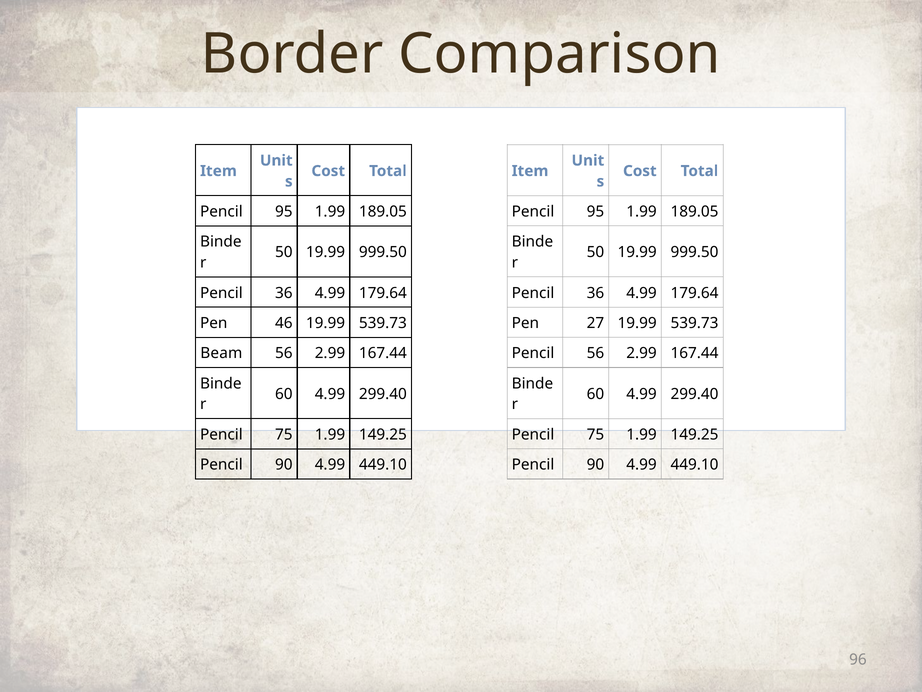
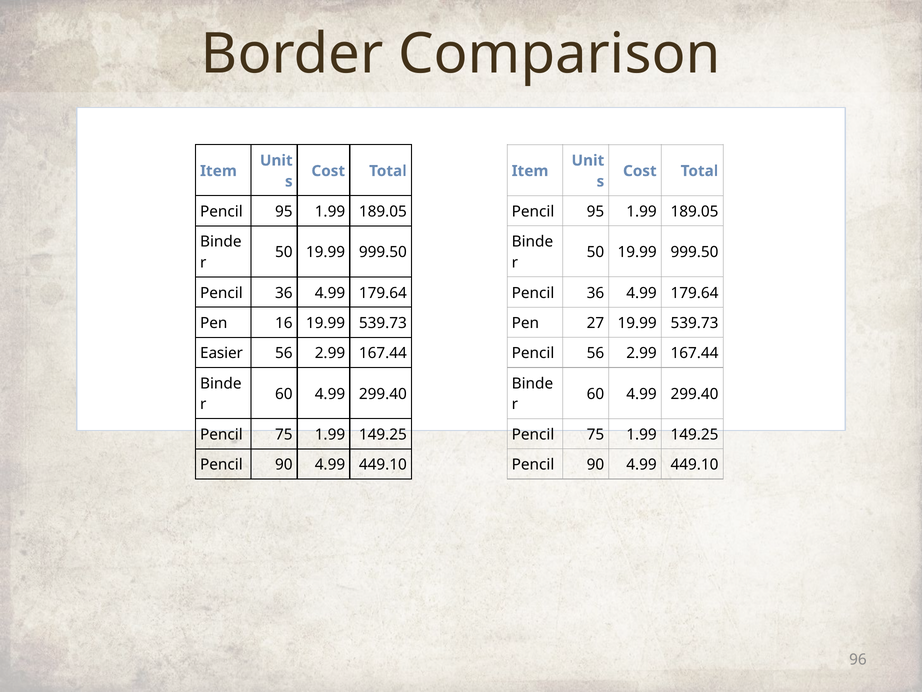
46: 46 -> 16
Beam: Beam -> Easier
